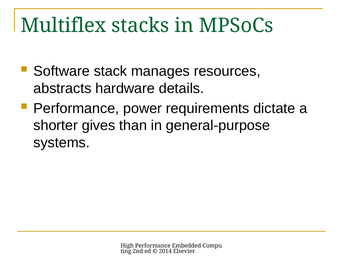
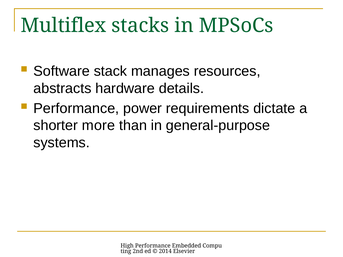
gives: gives -> more
